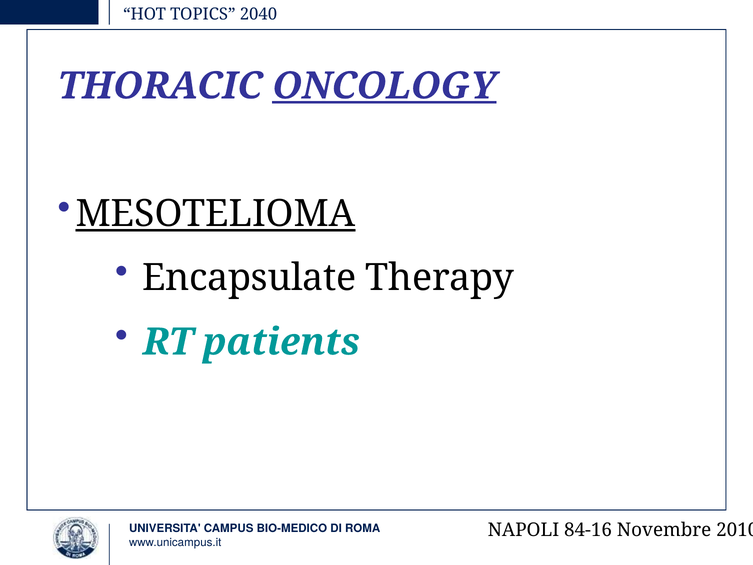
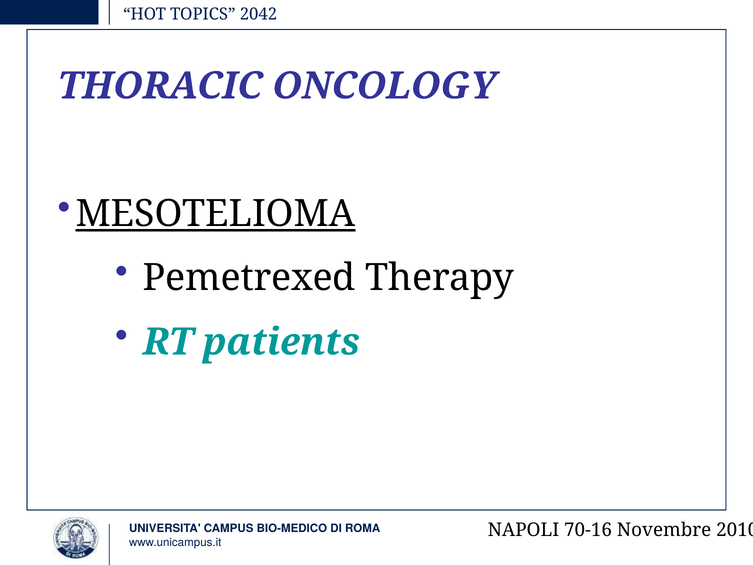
2040: 2040 -> 2042
ONCOLOGY underline: present -> none
Encapsulate: Encapsulate -> Pemetrexed
84-16: 84-16 -> 70-16
